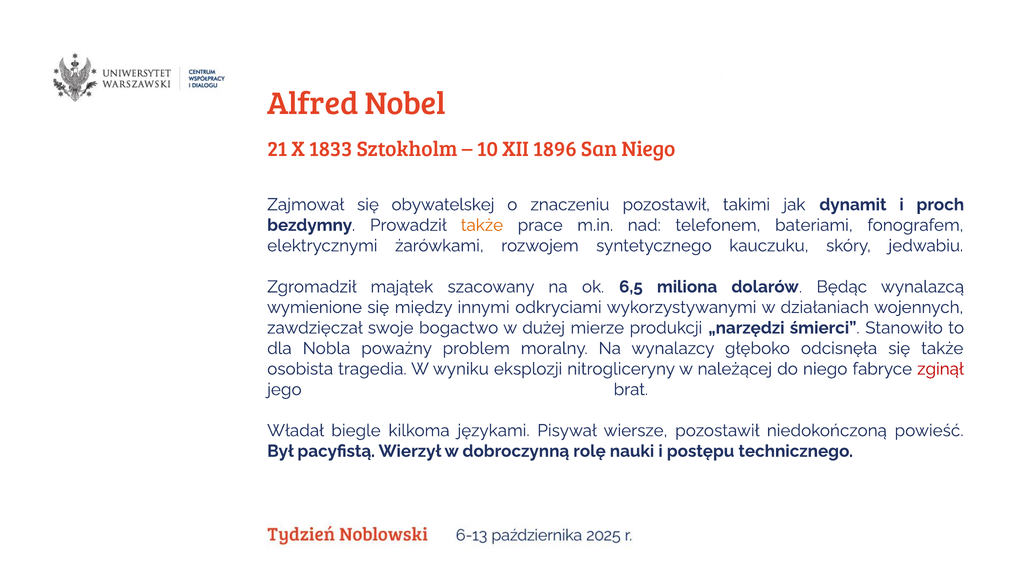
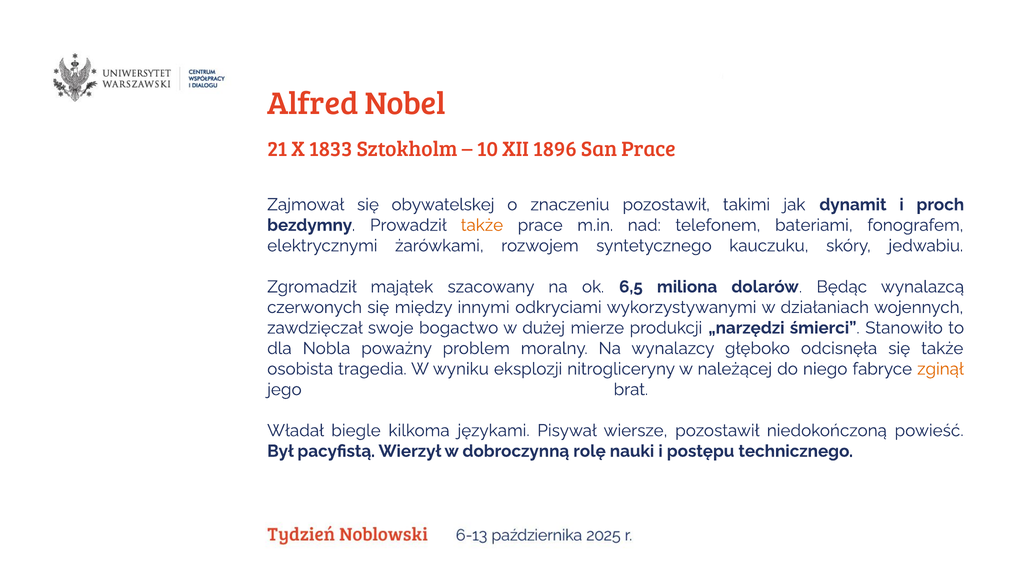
San Niego: Niego -> Prace
wymienione: wymienione -> czerwonych
zginął colour: red -> orange
